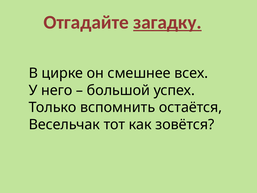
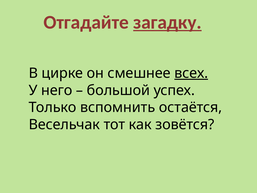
всех underline: none -> present
